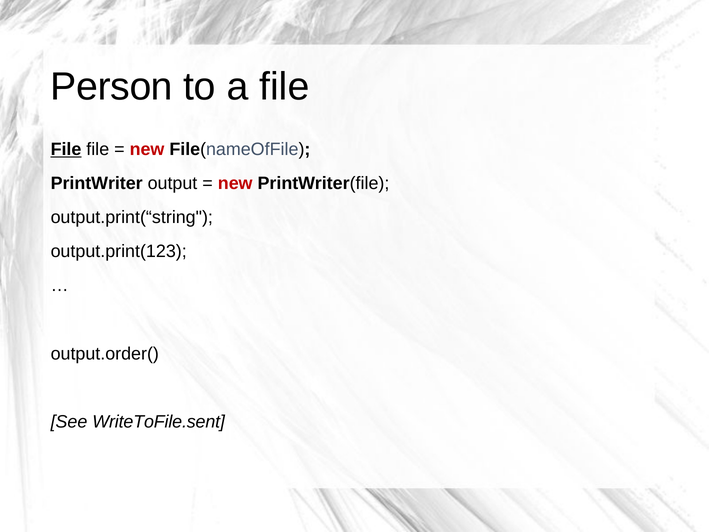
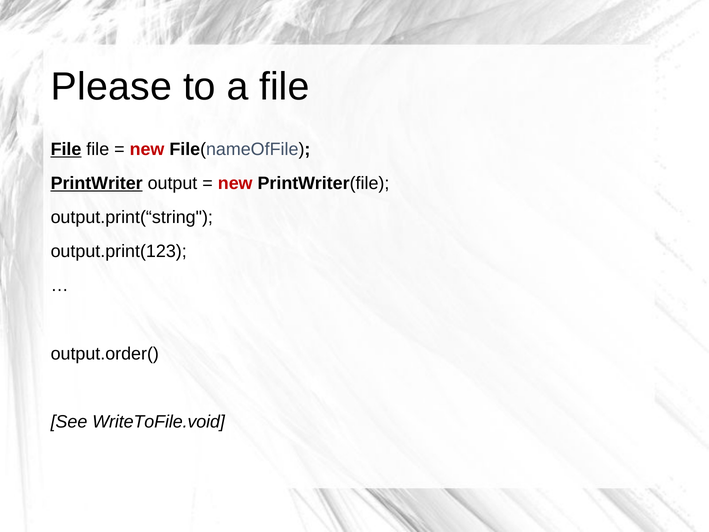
Person: Person -> Please
PrintWriter underline: none -> present
WriteToFile.sent: WriteToFile.sent -> WriteToFile.void
